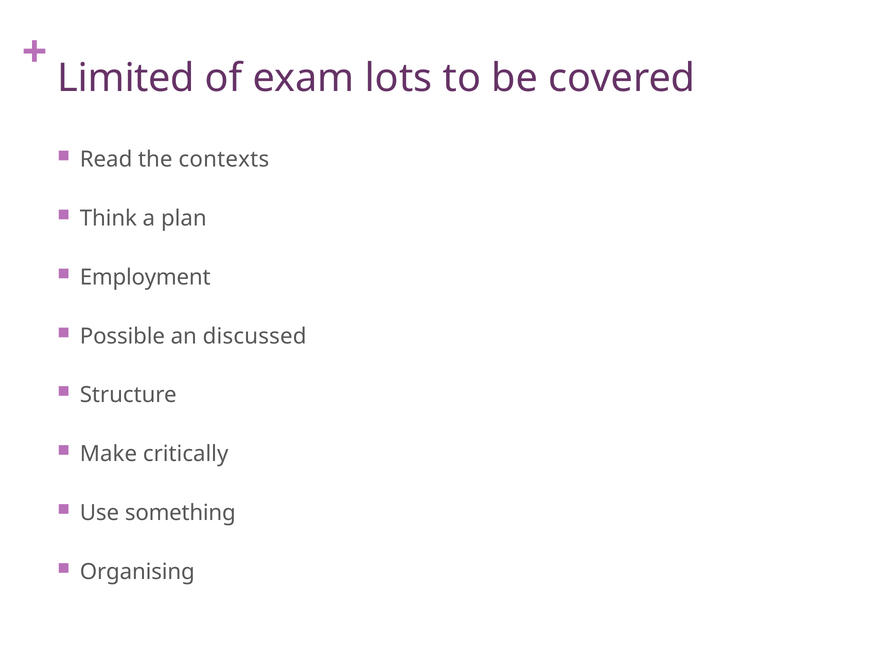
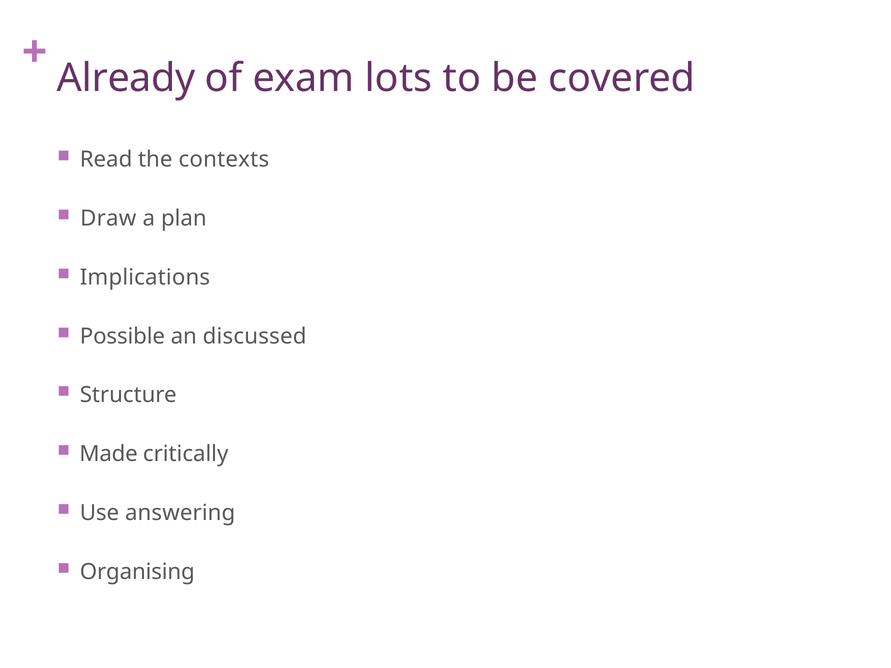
Limited: Limited -> Already
Think: Think -> Draw
Employment: Employment -> Implications
Make: Make -> Made
something: something -> answering
